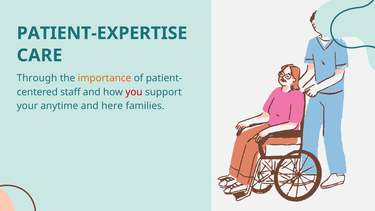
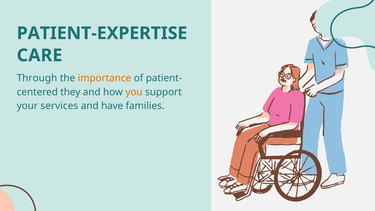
staff: staff -> they
you colour: red -> orange
anytime: anytime -> services
here: here -> have
